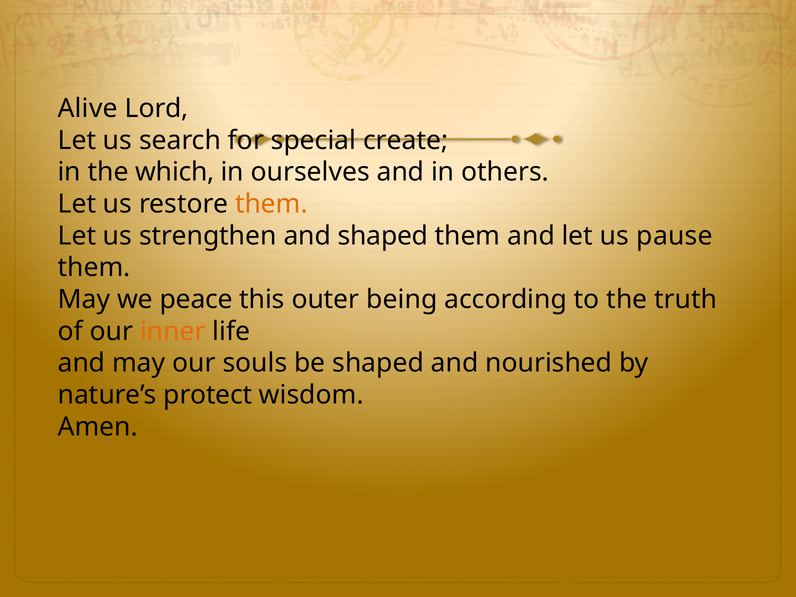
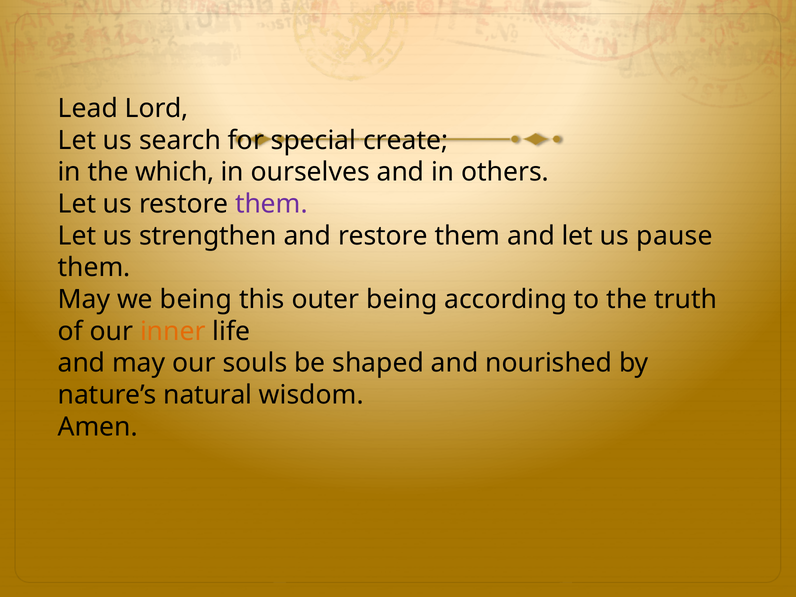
Alive: Alive -> Lead
them at (271, 204) colour: orange -> purple
and shaped: shaped -> restore
we peace: peace -> being
protect: protect -> natural
